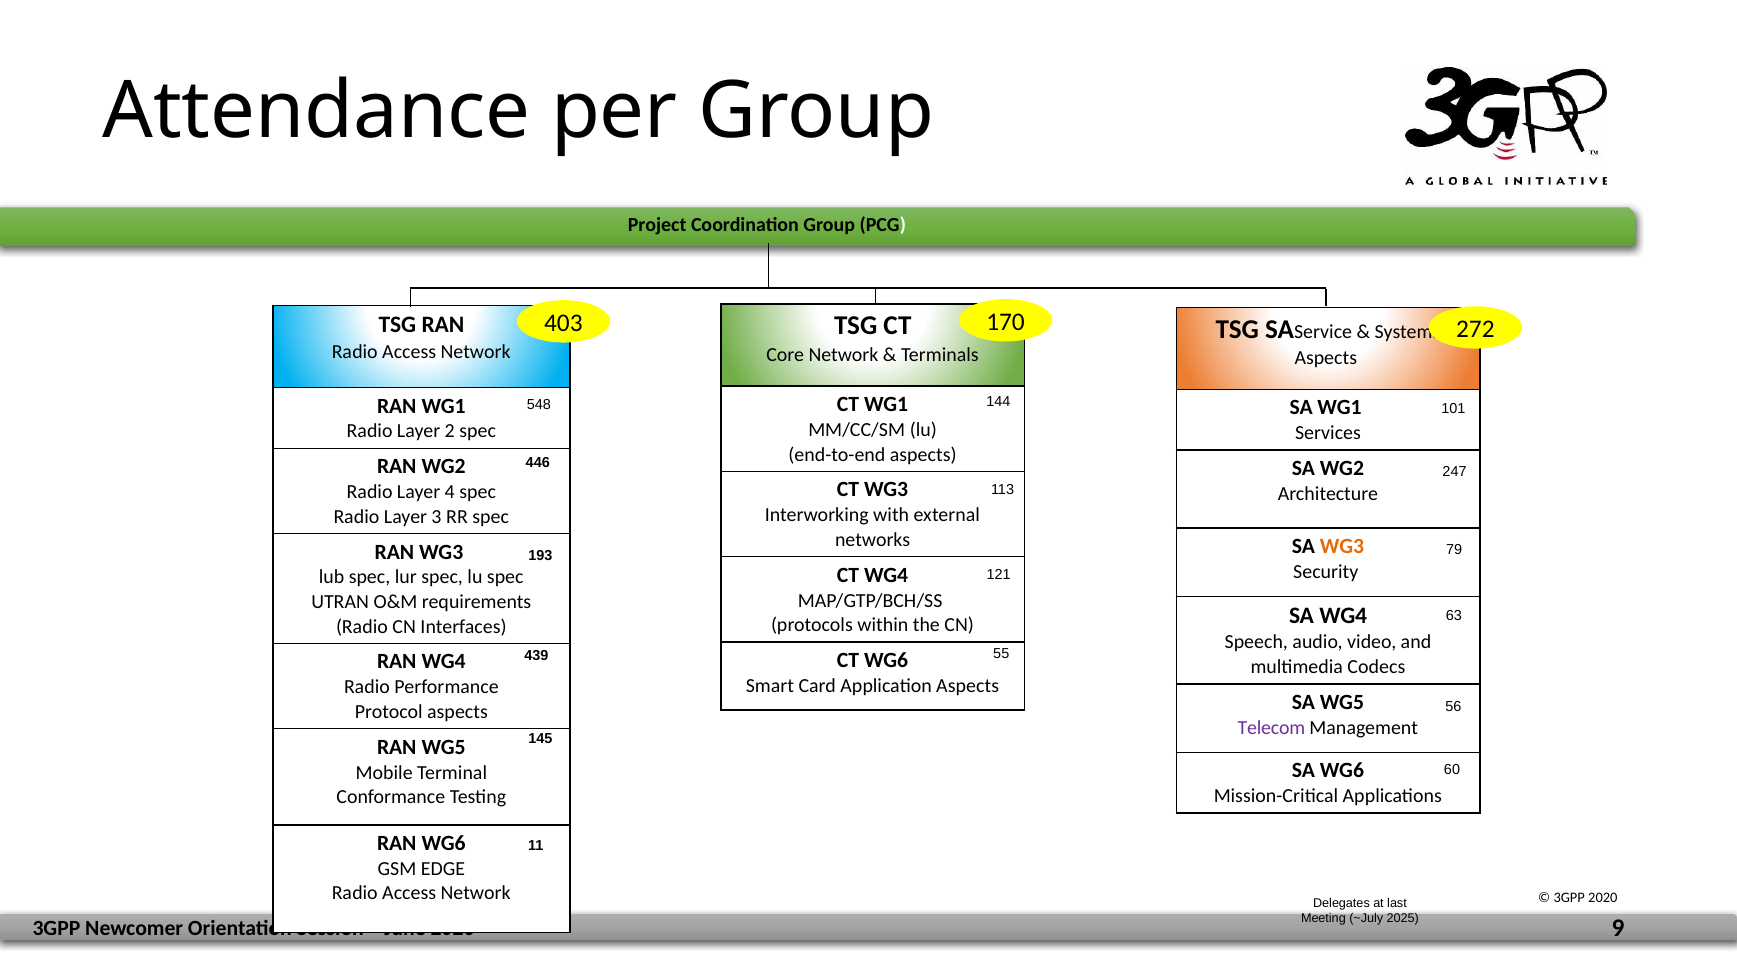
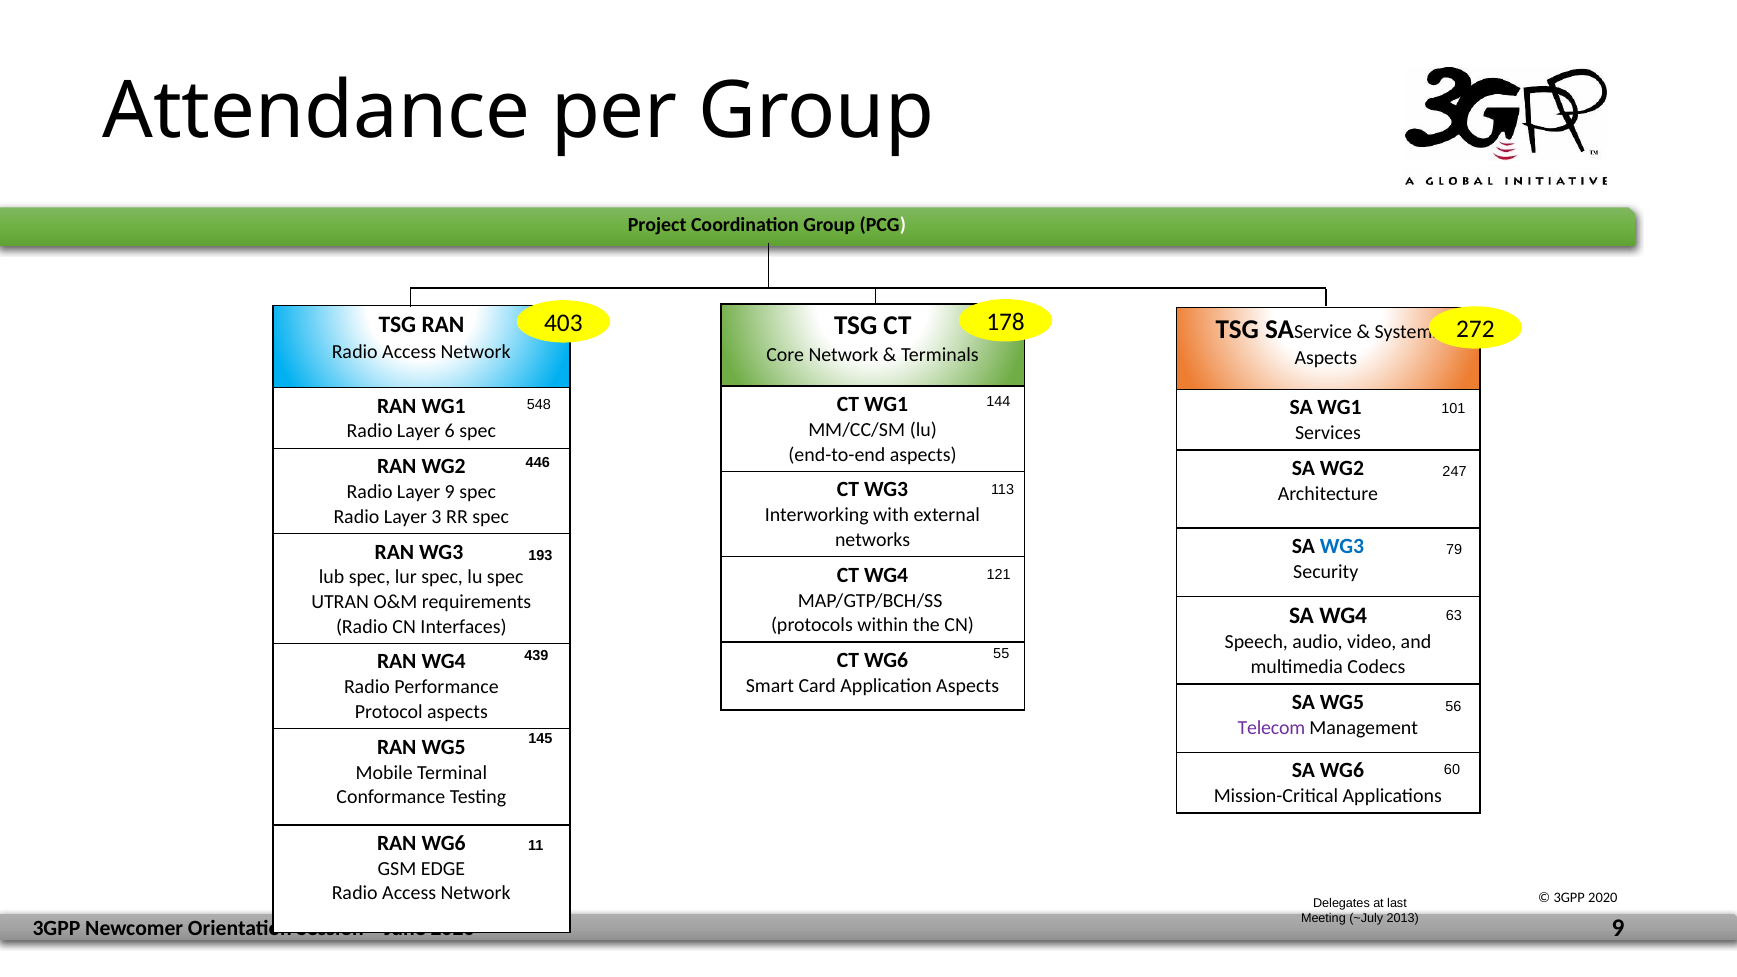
170: 170 -> 178
2: 2 -> 6
Layer 4: 4 -> 9
WG3 at (1342, 546) colour: orange -> blue
2025: 2025 -> 2013
